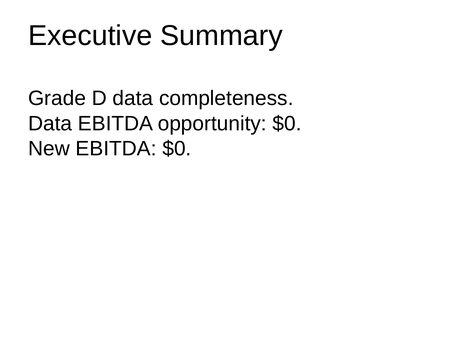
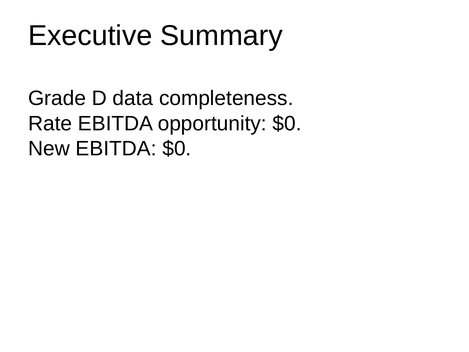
Data at (50, 123): Data -> Rate
